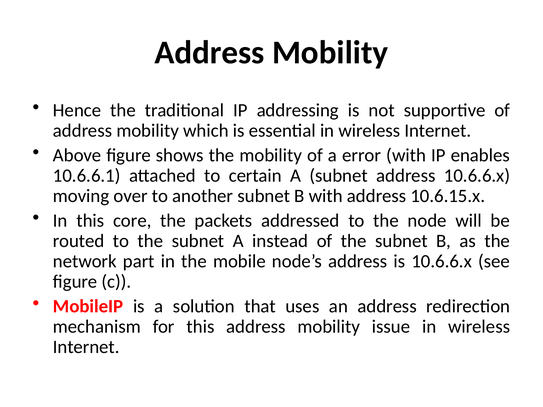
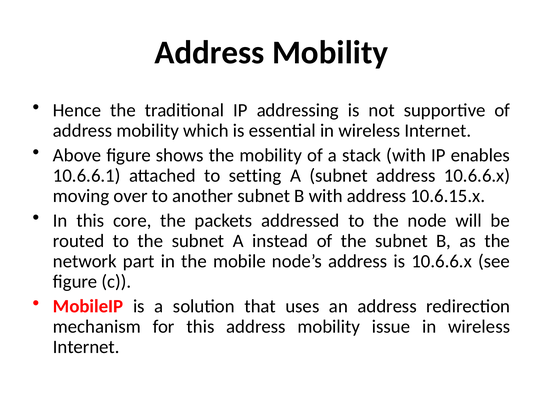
error: error -> stack
certain: certain -> setting
